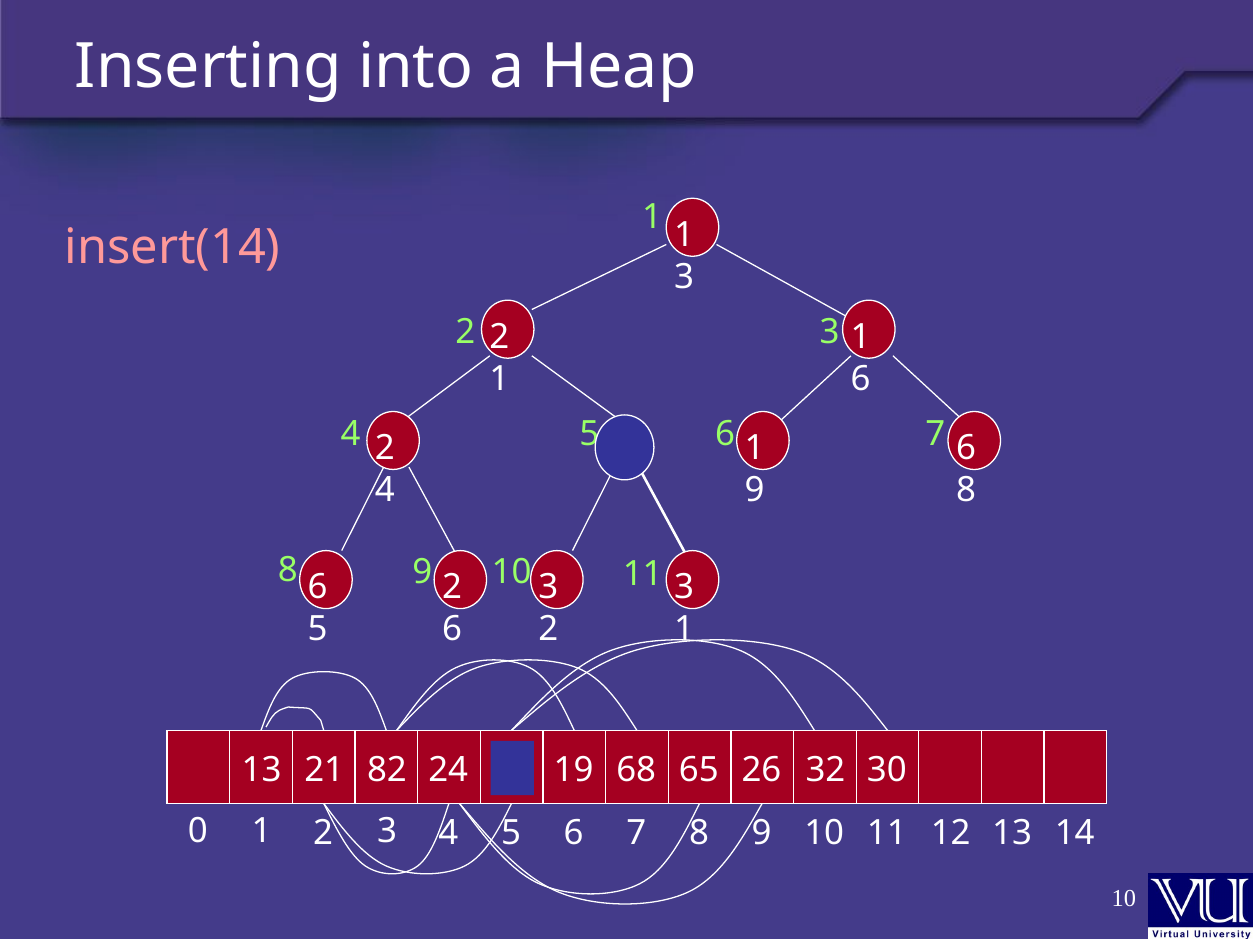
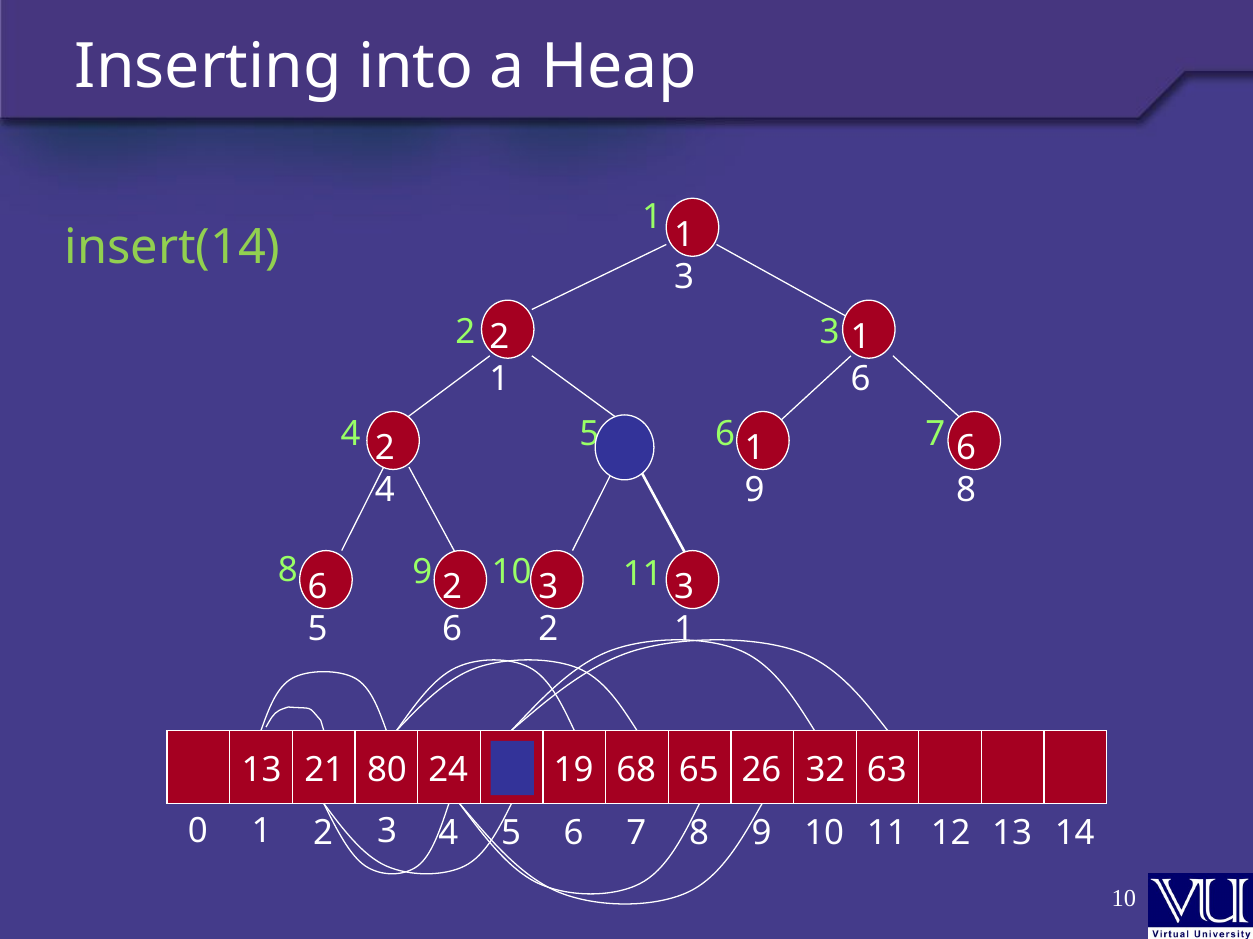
insert(14 colour: pink -> light green
82: 82 -> 80
30: 30 -> 63
